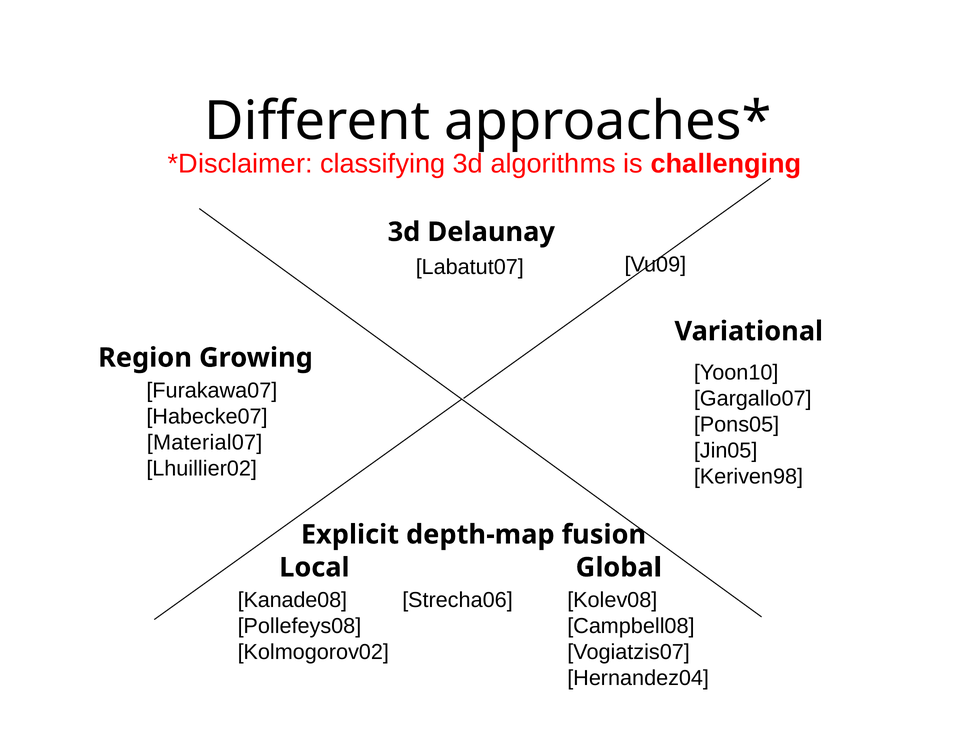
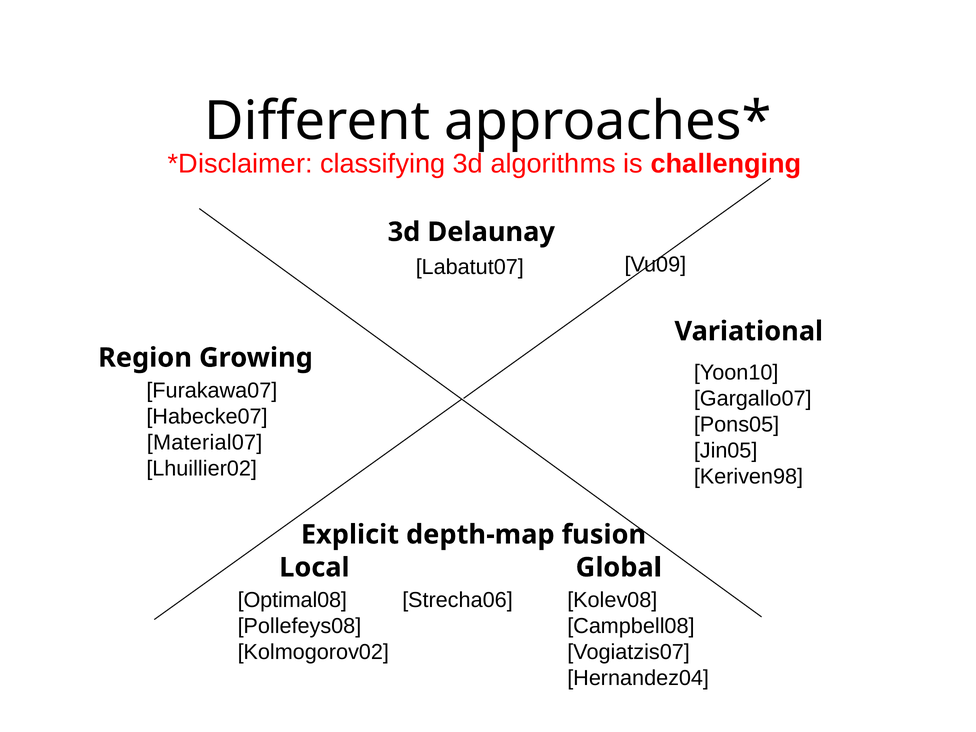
Kanade08: Kanade08 -> Optimal08
